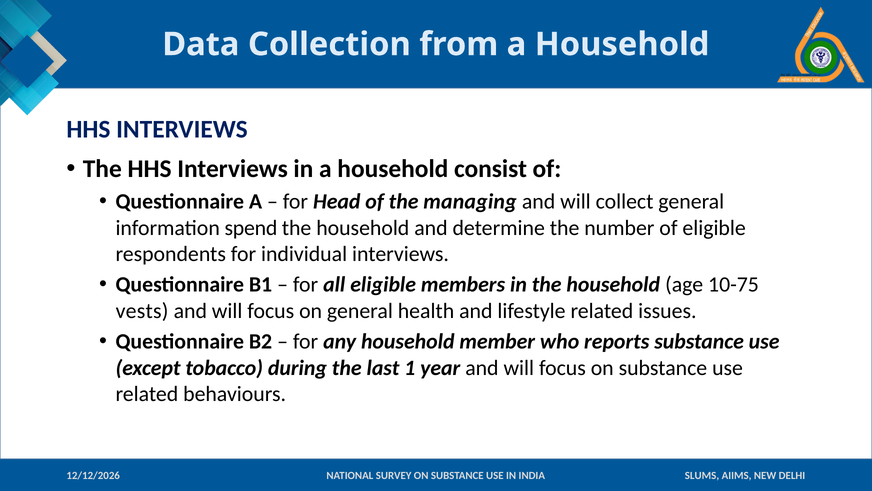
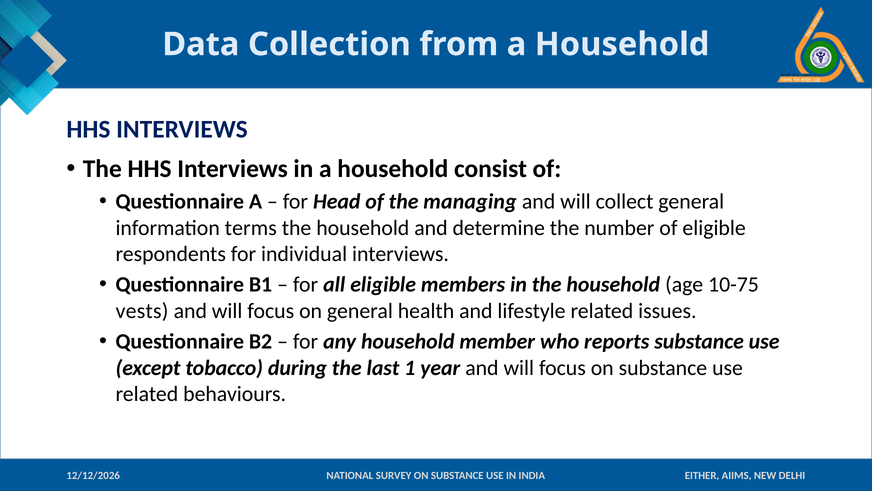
spend: spend -> terms
SLUMS: SLUMS -> EITHER
